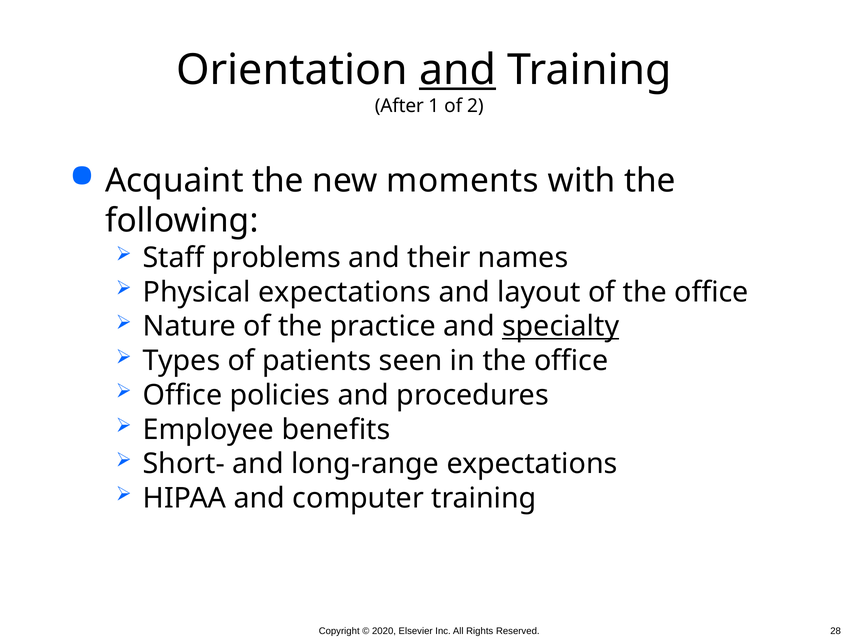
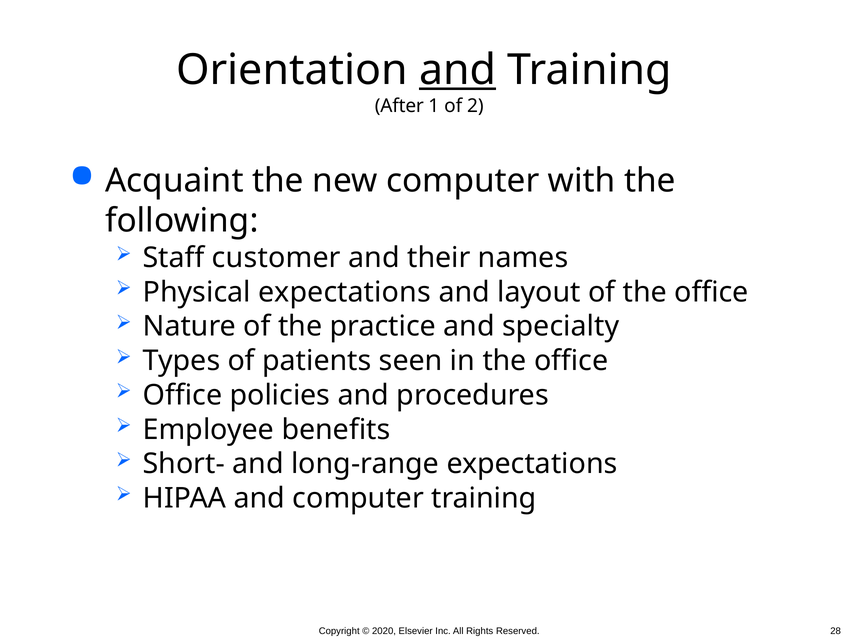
new moments: moments -> computer
problems: problems -> customer
specialty underline: present -> none
